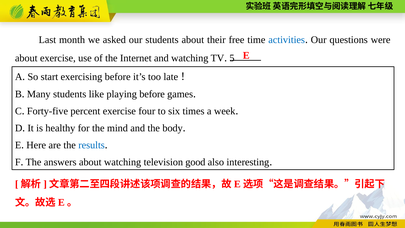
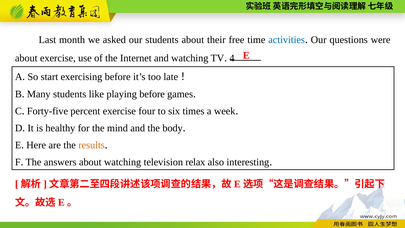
5: 5 -> 4
results colour: blue -> orange
good: good -> relax
